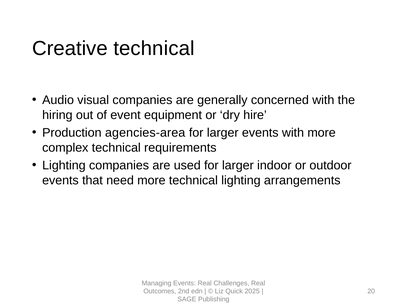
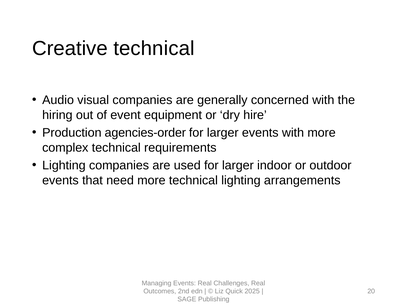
agencies-area: agencies-area -> agencies-order
